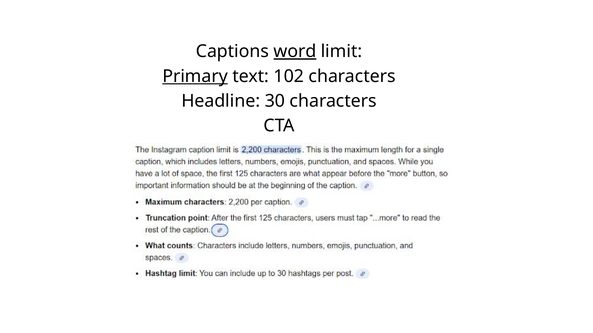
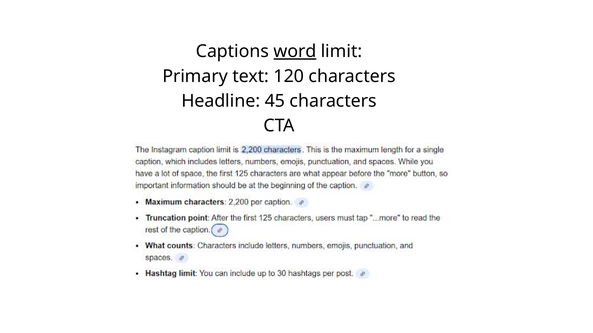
Primary underline: present -> none
102: 102 -> 120
30: 30 -> 45
